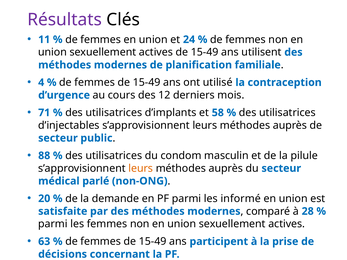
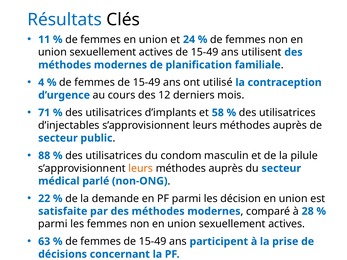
Résultats colour: purple -> blue
20: 20 -> 22
informé: informé -> décision
